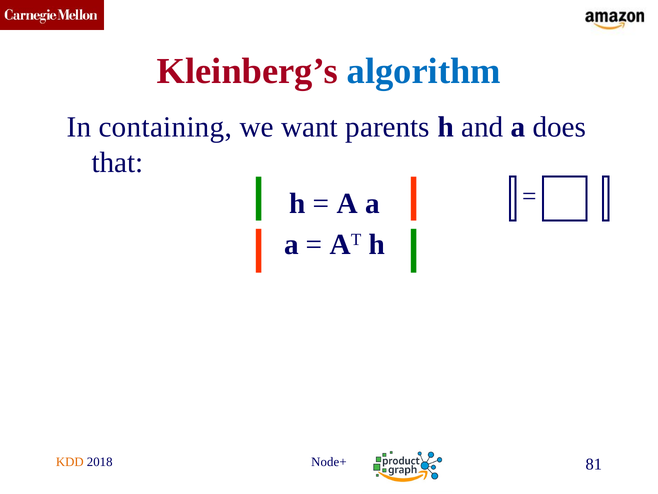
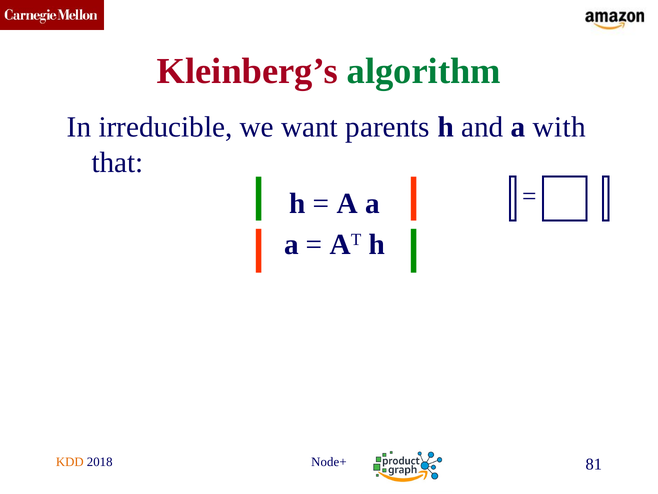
algorithm colour: blue -> green
containing: containing -> irreducible
does: does -> with
